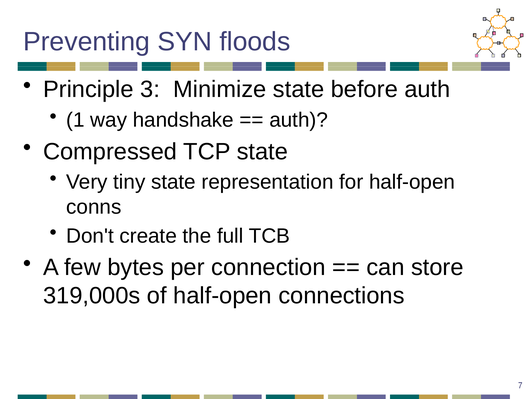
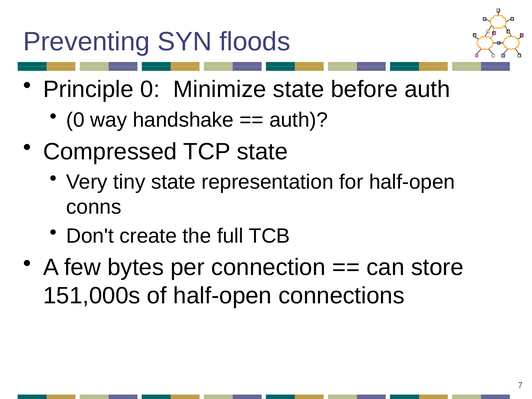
Principle 3: 3 -> 0
1 at (75, 120): 1 -> 0
319,000s: 319,000s -> 151,000s
